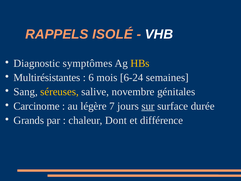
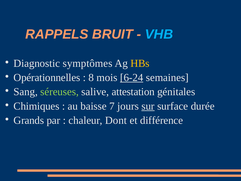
ISOLÉ: ISOLÉ -> BRUIT
VHB colour: white -> light blue
Multirésistantes: Multirésistantes -> Opérationnelles
6: 6 -> 8
6-24 underline: none -> present
séreuses colour: yellow -> light green
novembre: novembre -> attestation
Carcinome: Carcinome -> Chimiques
légère: légère -> baisse
